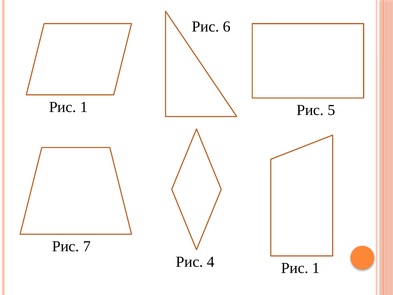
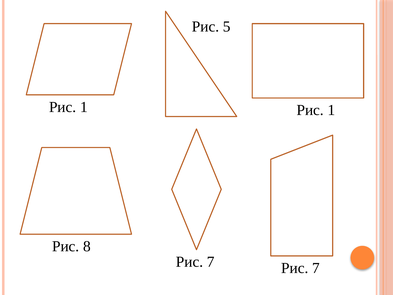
6: 6 -> 5
5 at (331, 110): 5 -> 1
7: 7 -> 8
4 at (211, 262): 4 -> 7
1 at (316, 268): 1 -> 7
